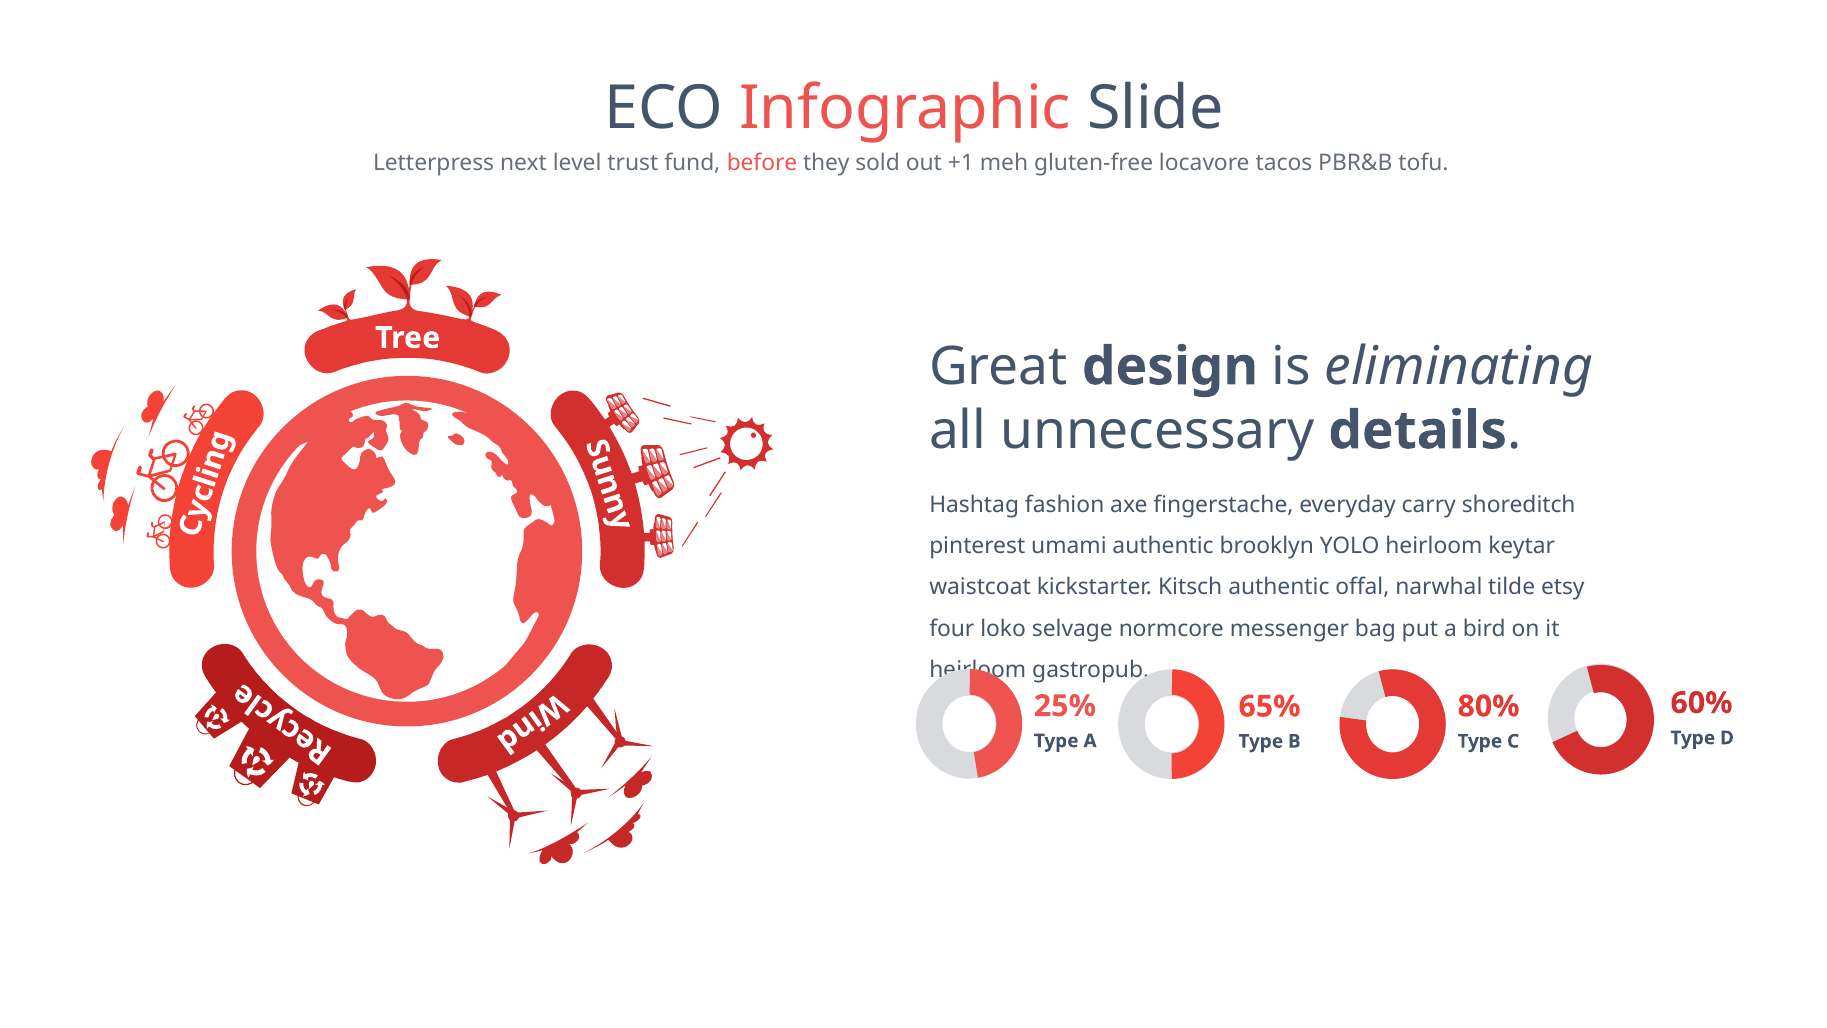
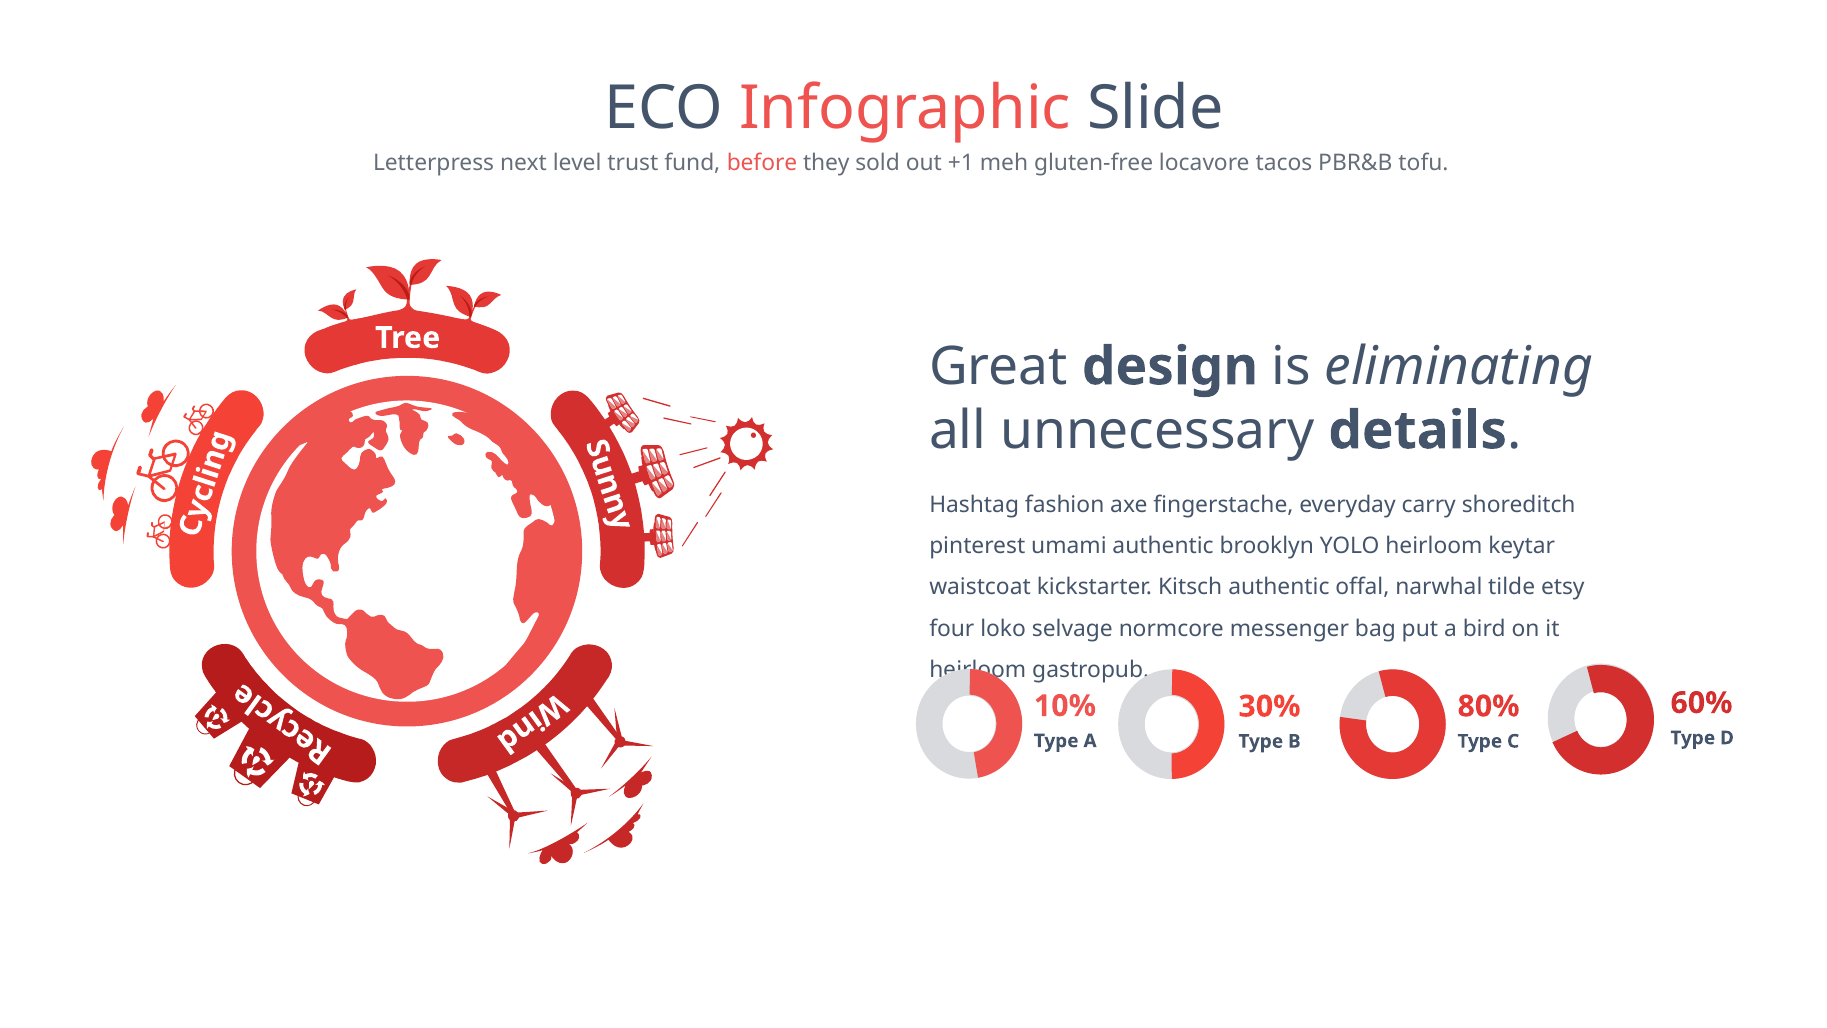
25%: 25% -> 10%
65%: 65% -> 30%
